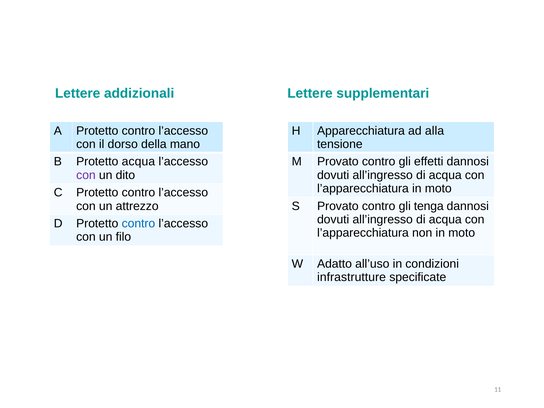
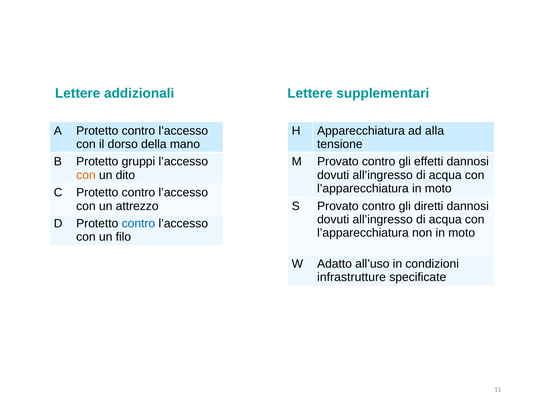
Protetto acqua: acqua -> gruppi
con at (86, 175) colour: purple -> orange
tenga: tenga -> diretti
